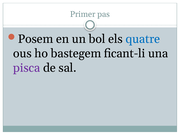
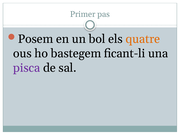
quatre colour: blue -> orange
